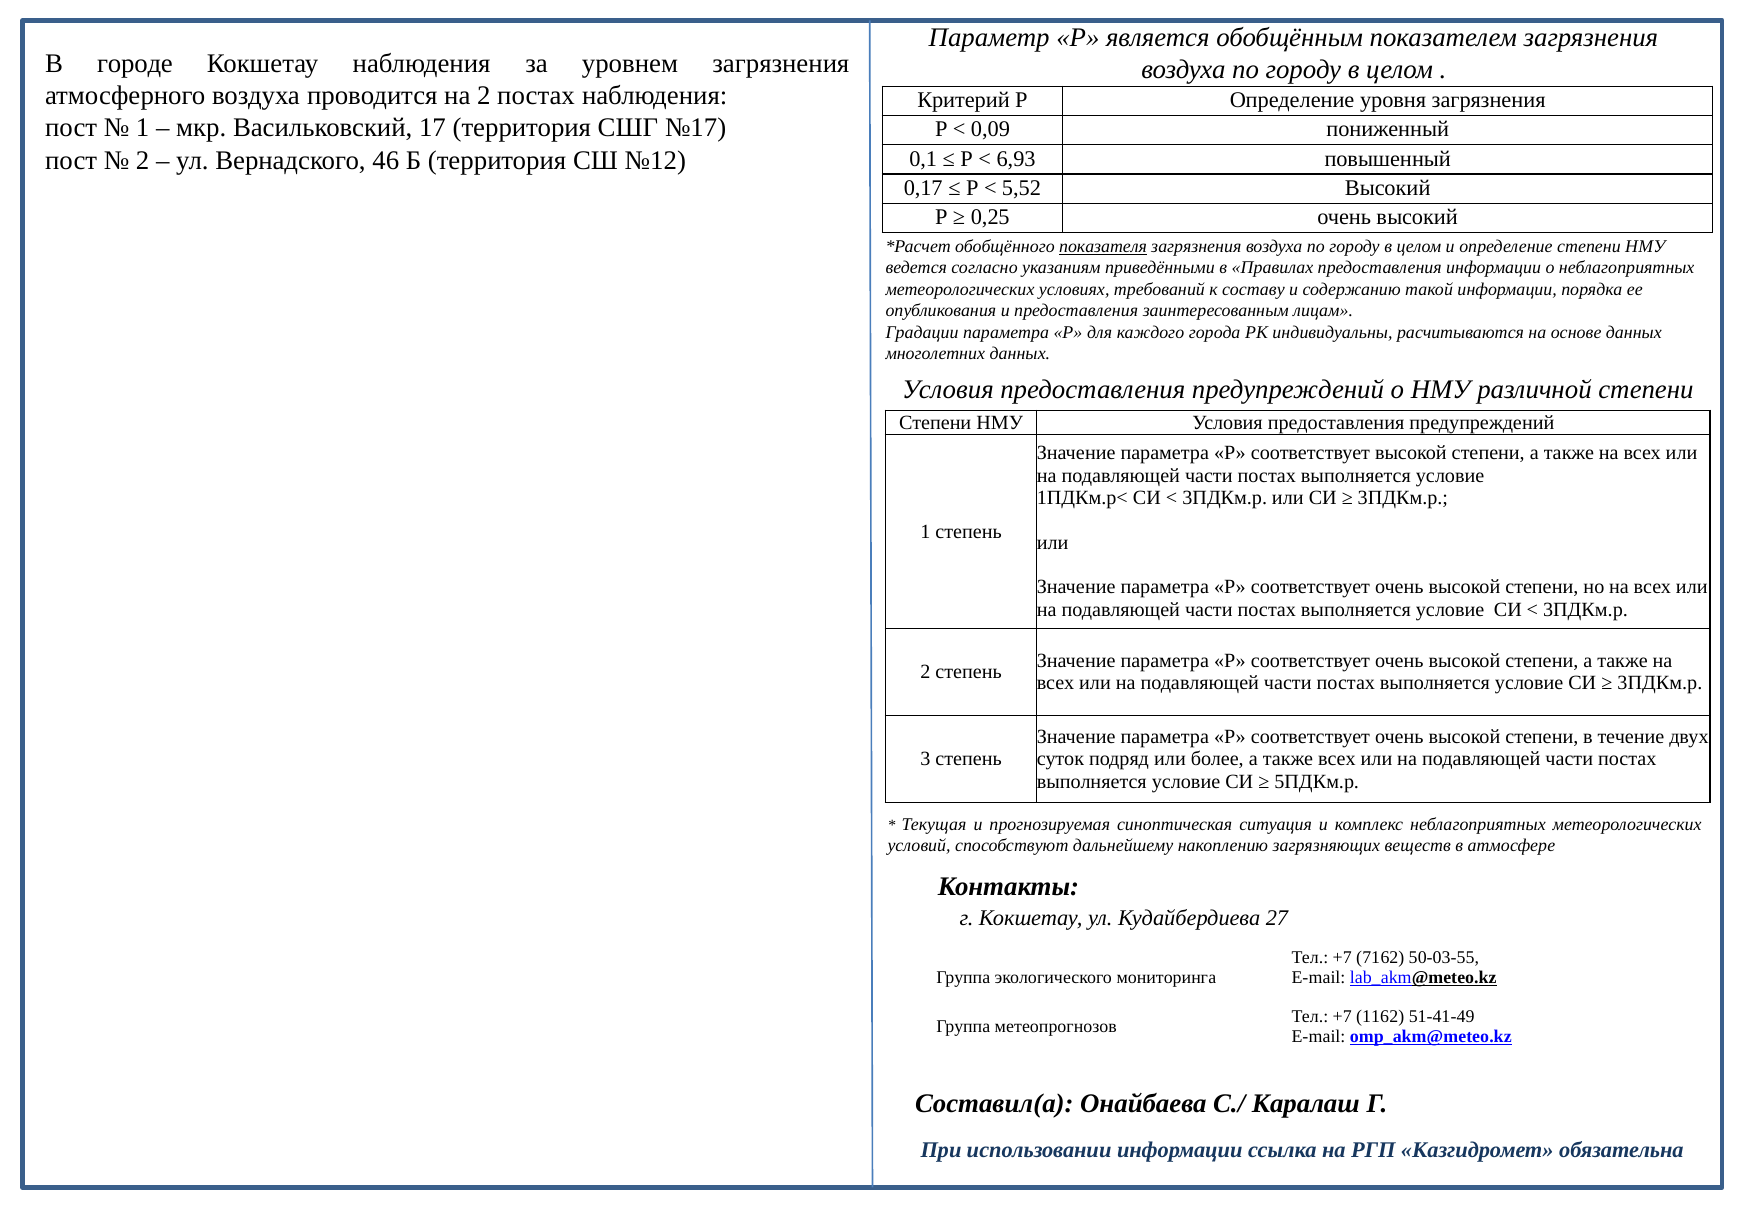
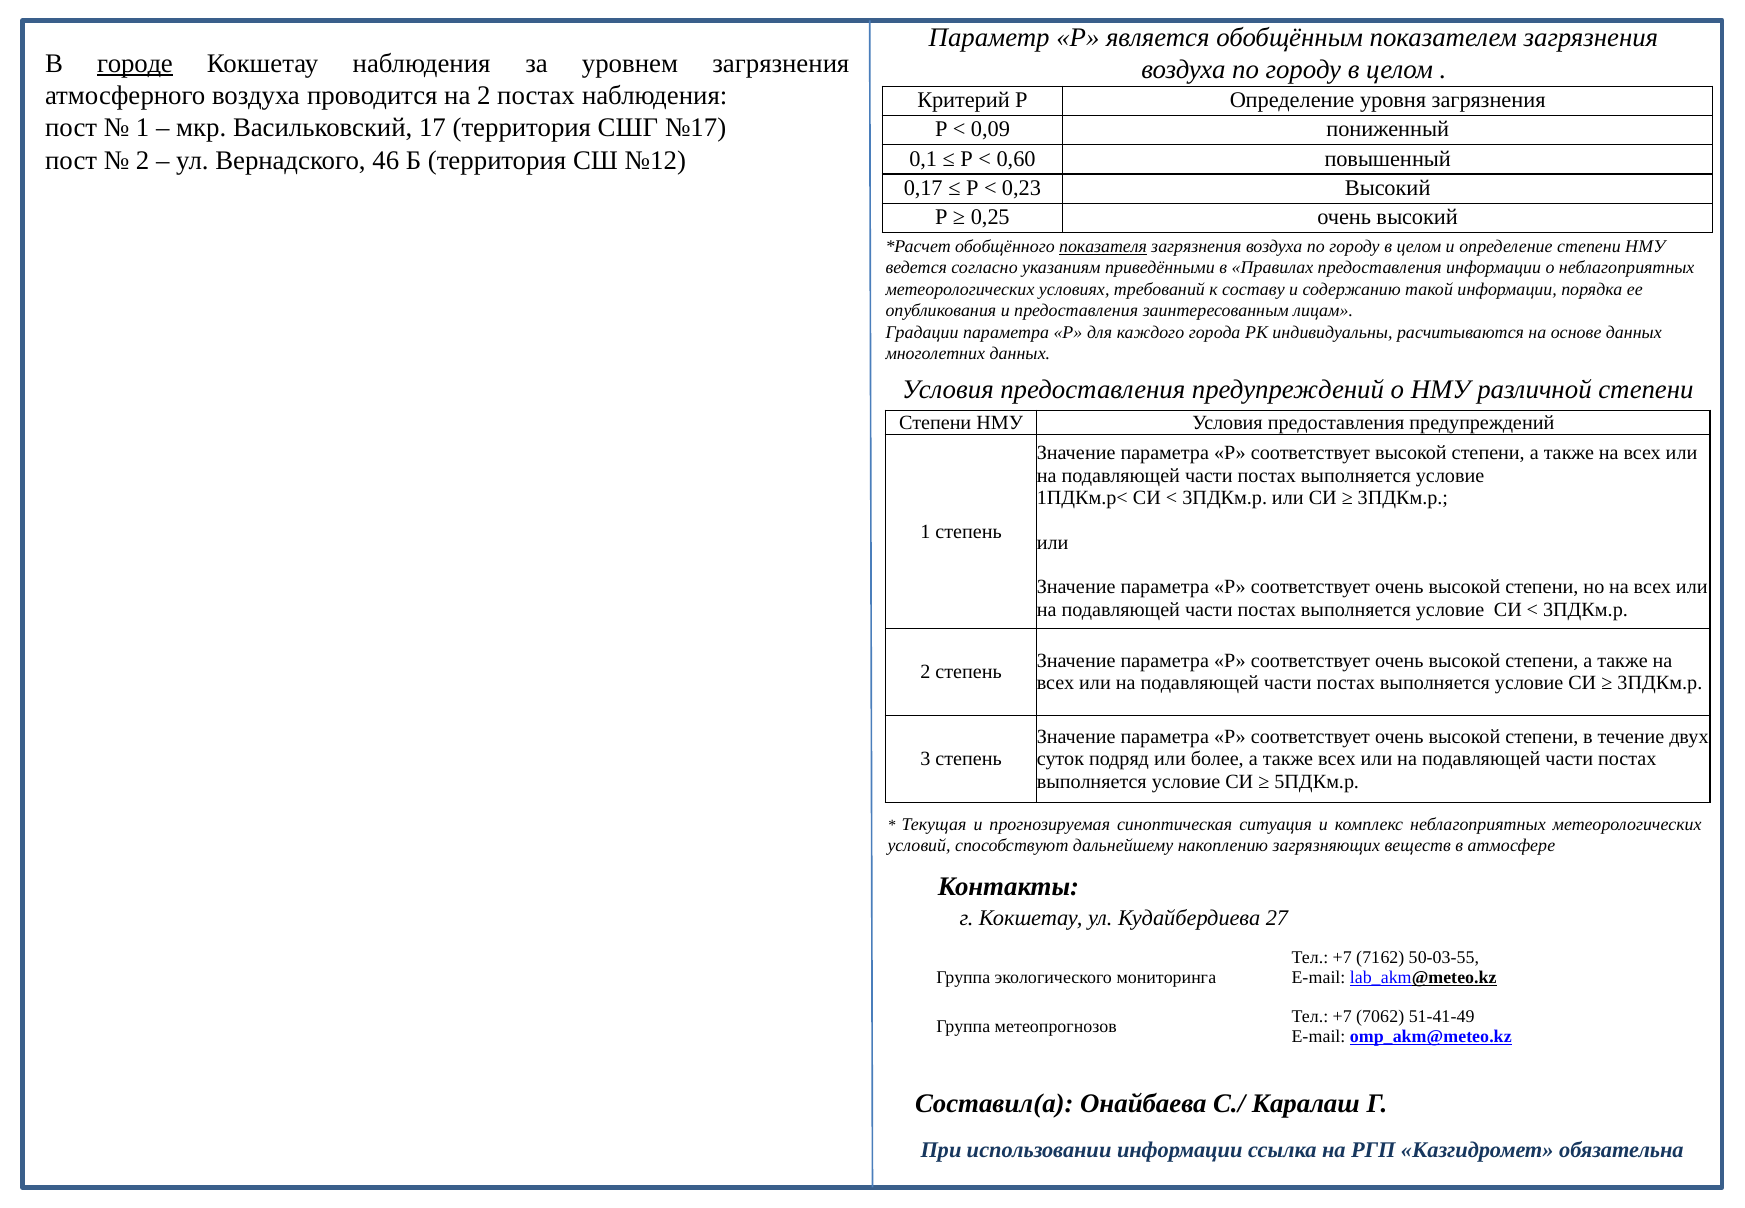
городе underline: none -> present
6,93: 6,93 -> 0,60
5,52: 5,52 -> 0,23
1162: 1162 -> 7062
